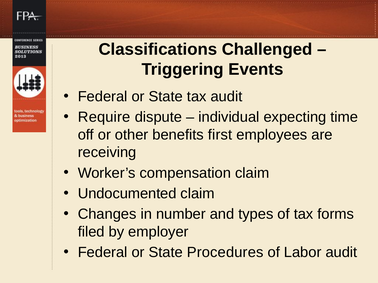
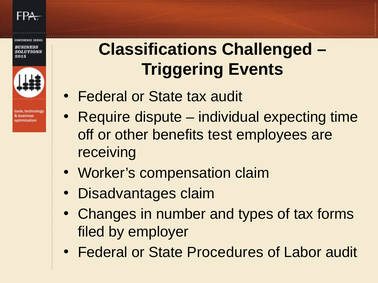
first: first -> test
Undocumented: Undocumented -> Disadvantages
